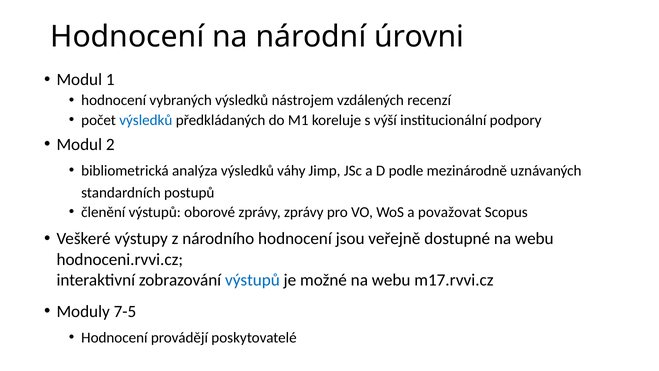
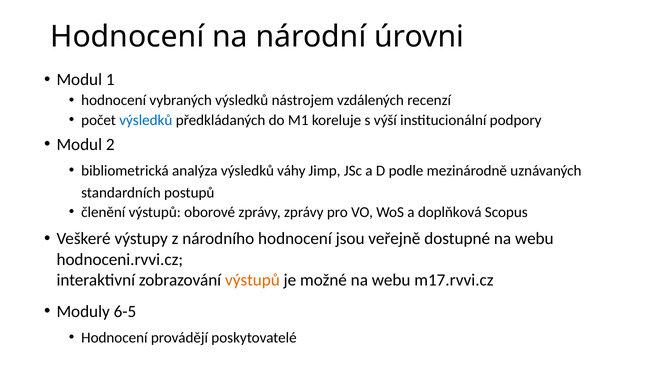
považovat: považovat -> doplňková
výstupů at (252, 280) colour: blue -> orange
7-5: 7-5 -> 6-5
